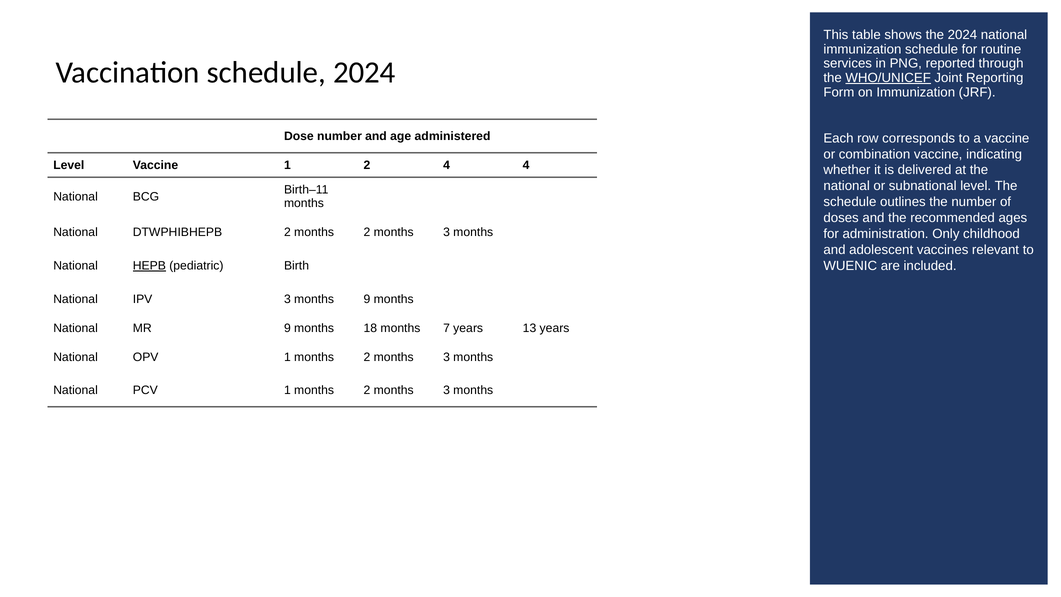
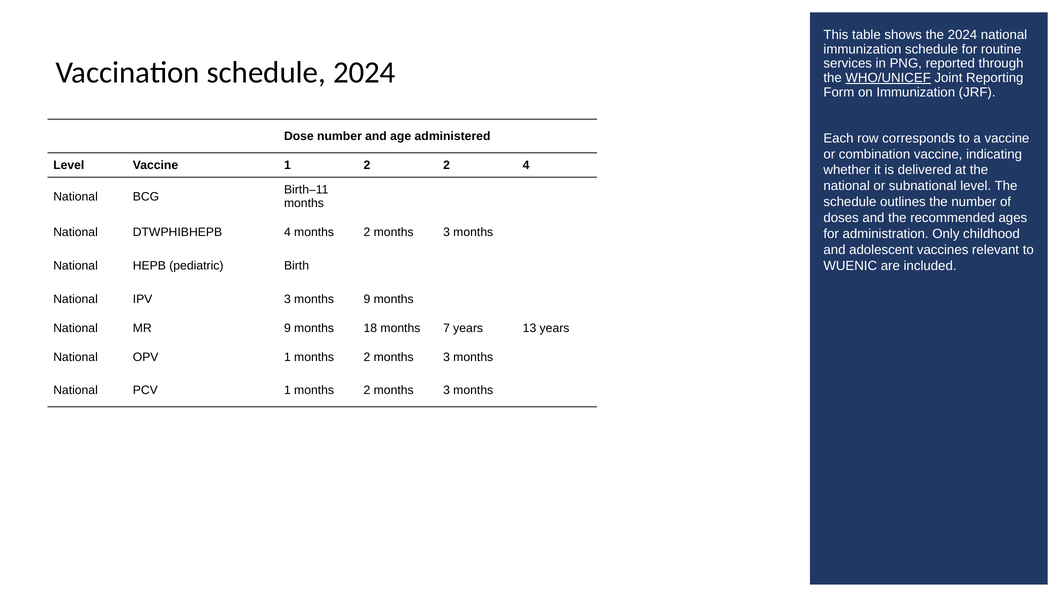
2 4: 4 -> 2
DTWPHIBHEPB 2: 2 -> 4
HEPB underline: present -> none
